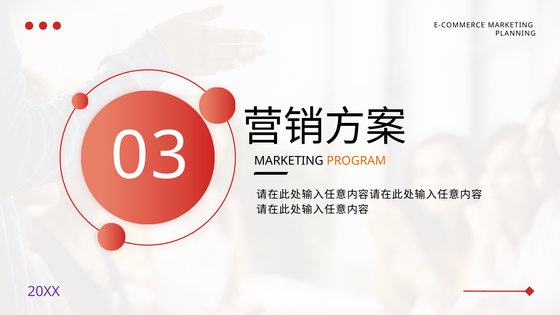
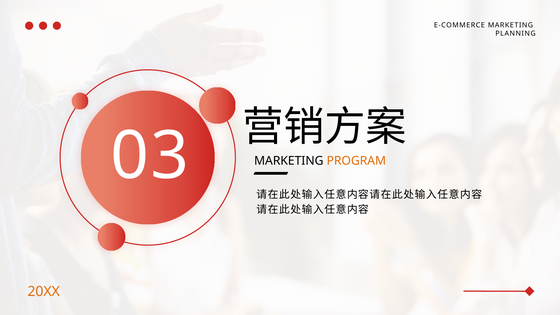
20XX colour: purple -> orange
